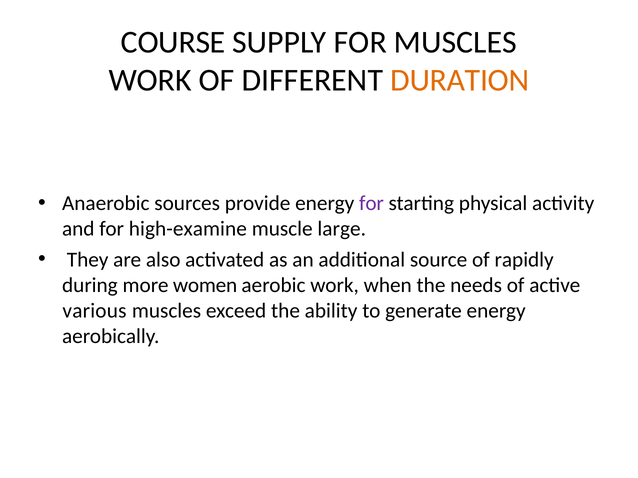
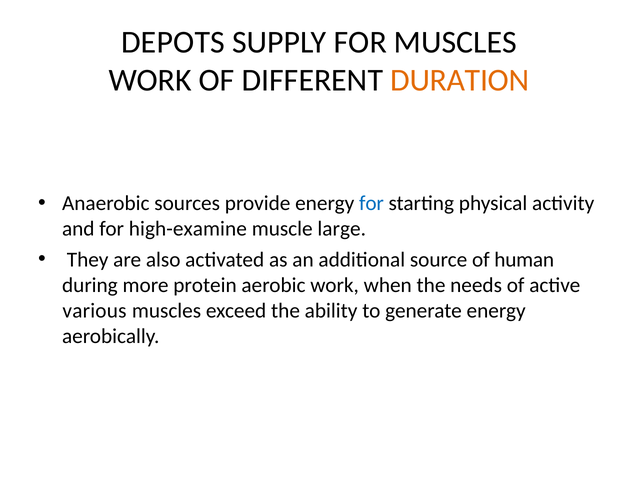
COURSE: COURSE -> DEPOTS
for at (371, 203) colour: purple -> blue
rapidly: rapidly -> human
women: women -> protein
